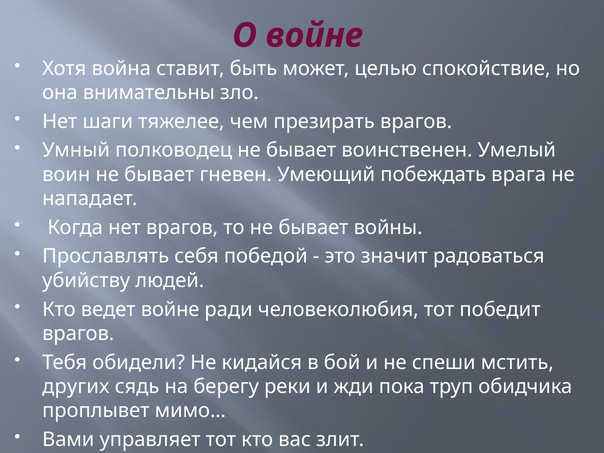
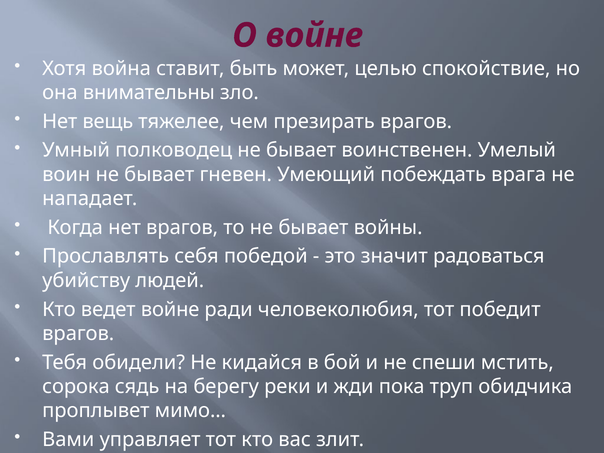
шаги: шаги -> вещь
других: других -> сорока
